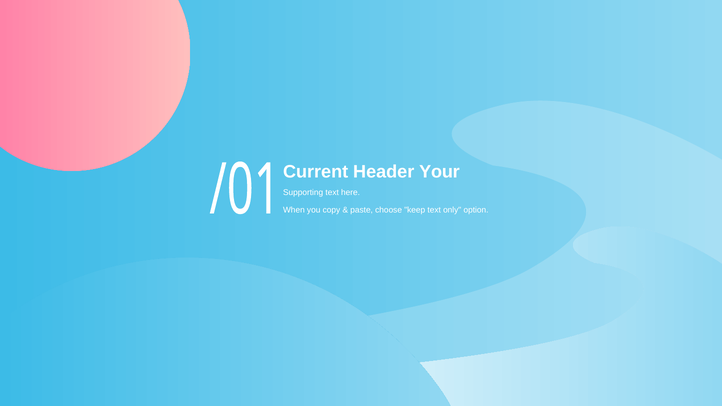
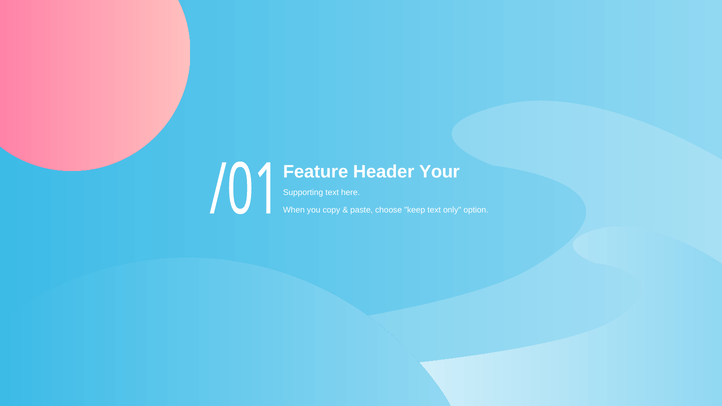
Current: Current -> Feature
